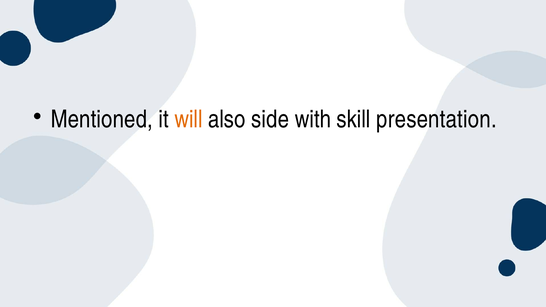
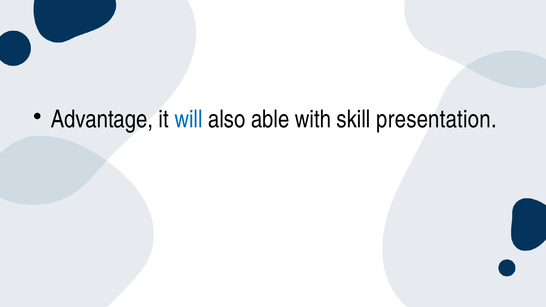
Mentioned: Mentioned -> Advantage
will colour: orange -> blue
side: side -> able
